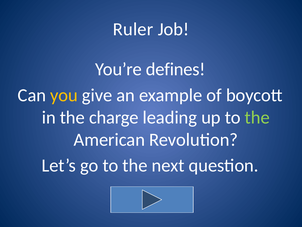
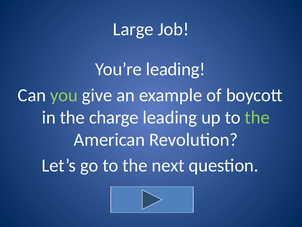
Ruler: Ruler -> Large
You’re defines: defines -> leading
you colour: yellow -> light green
